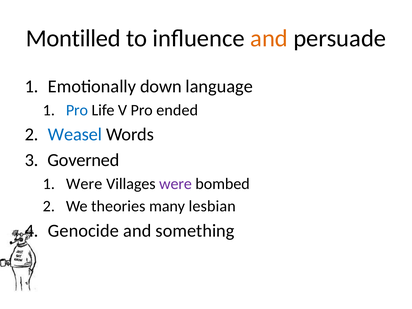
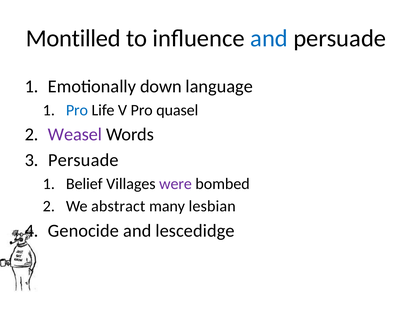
and at (269, 38) colour: orange -> blue
ended: ended -> quasel
Weasel colour: blue -> purple
Governed at (84, 160): Governed -> Persuade
Were at (84, 184): Were -> Belief
theories: theories -> abstract
something: something -> lescedidge
